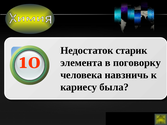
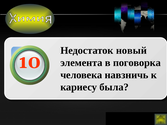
старик: старик -> новый
поговорку: поговорку -> поговорка
